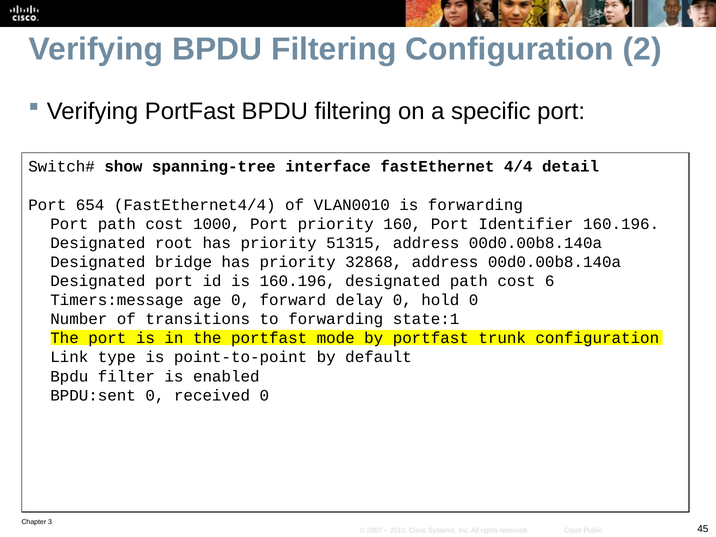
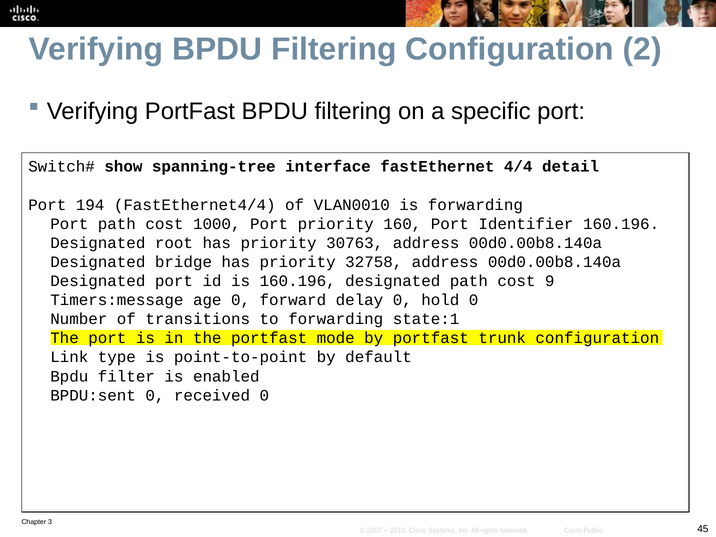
654: 654 -> 194
51315: 51315 -> 30763
32868: 32868 -> 32758
6: 6 -> 9
